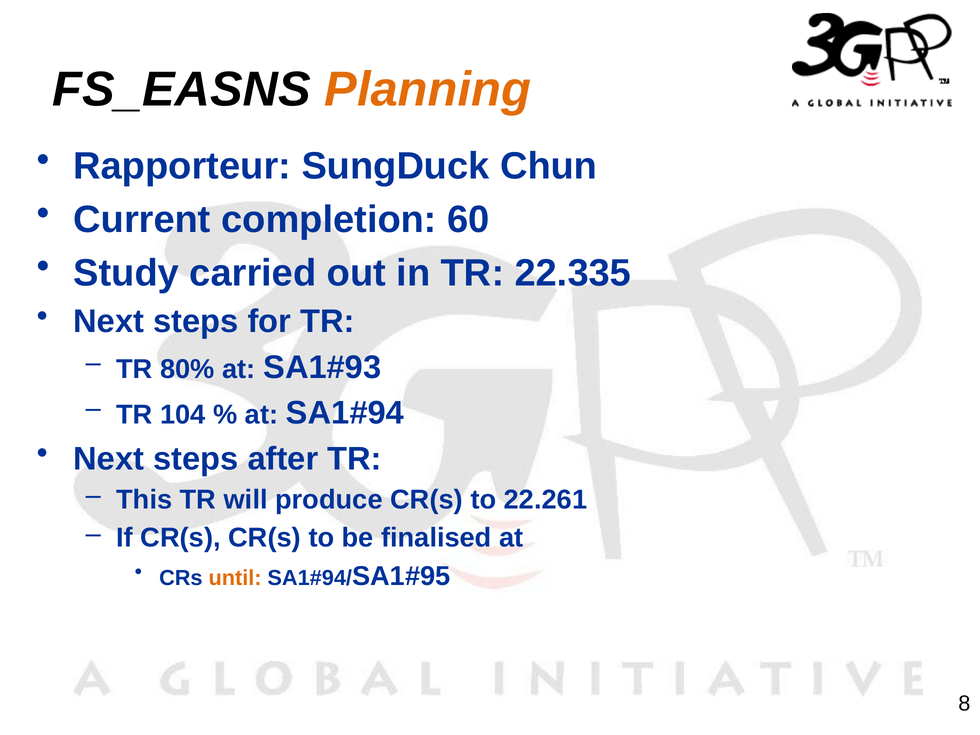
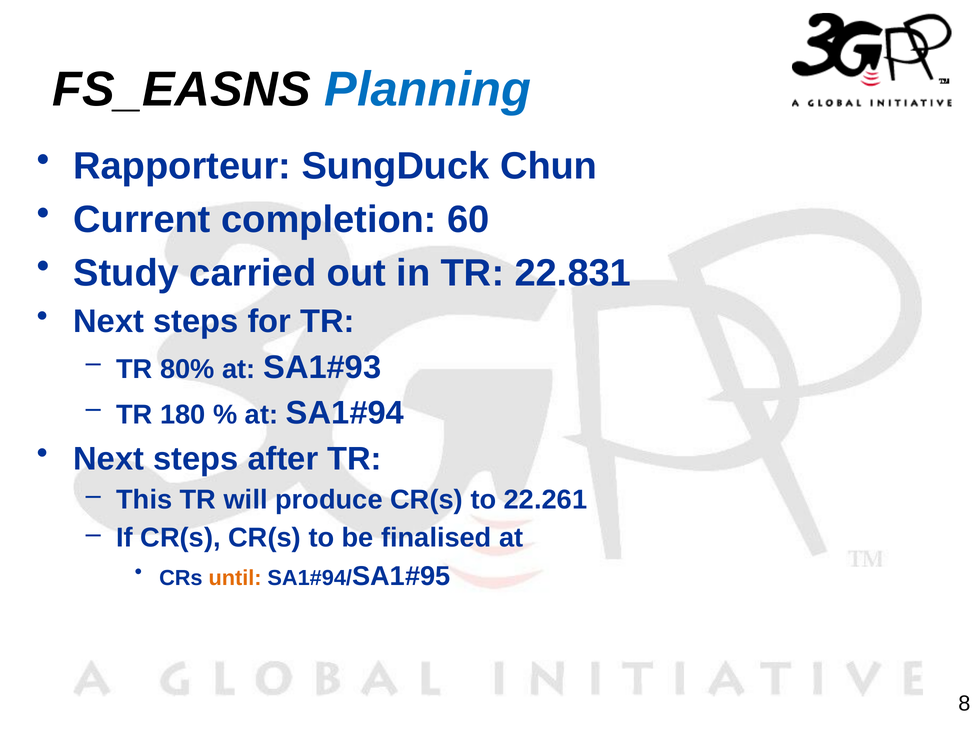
Planning colour: orange -> blue
22.335: 22.335 -> 22.831
104: 104 -> 180
